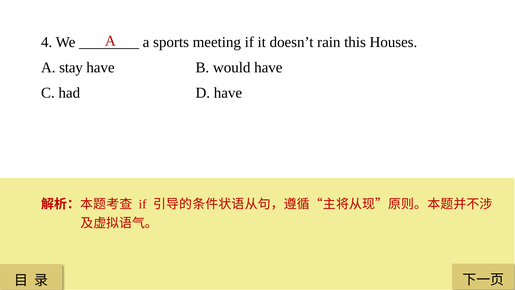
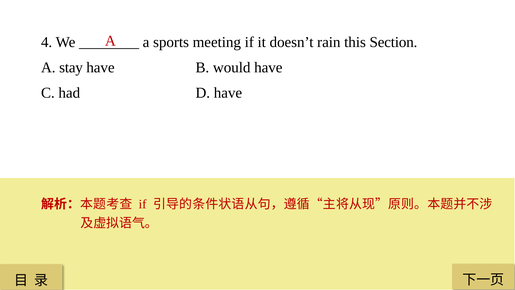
Houses: Houses -> Section
